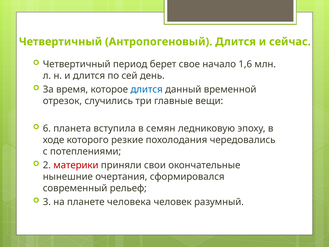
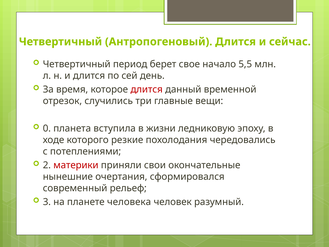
1,6: 1,6 -> 5,5
длится at (147, 89) colour: blue -> red
6: 6 -> 0
семян: семян -> жизни
